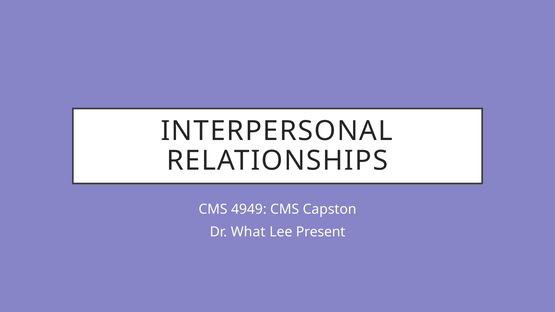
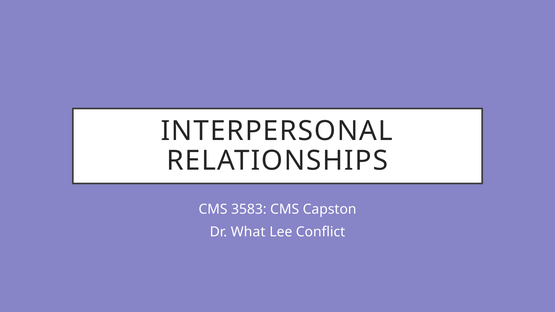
4949: 4949 -> 3583
Present: Present -> Conflict
